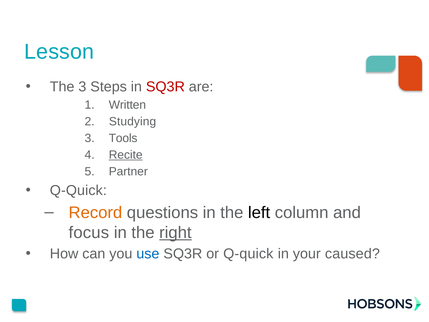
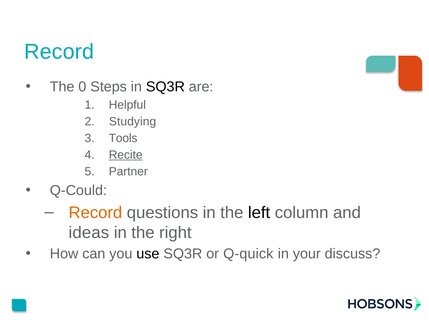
Lesson at (59, 52): Lesson -> Record
The 3: 3 -> 0
SQ3R at (165, 87) colour: red -> black
Written: Written -> Helpful
Q-Quick at (78, 190): Q-Quick -> Q-Could
focus: focus -> ideas
right underline: present -> none
use colour: blue -> black
caused: caused -> discuss
